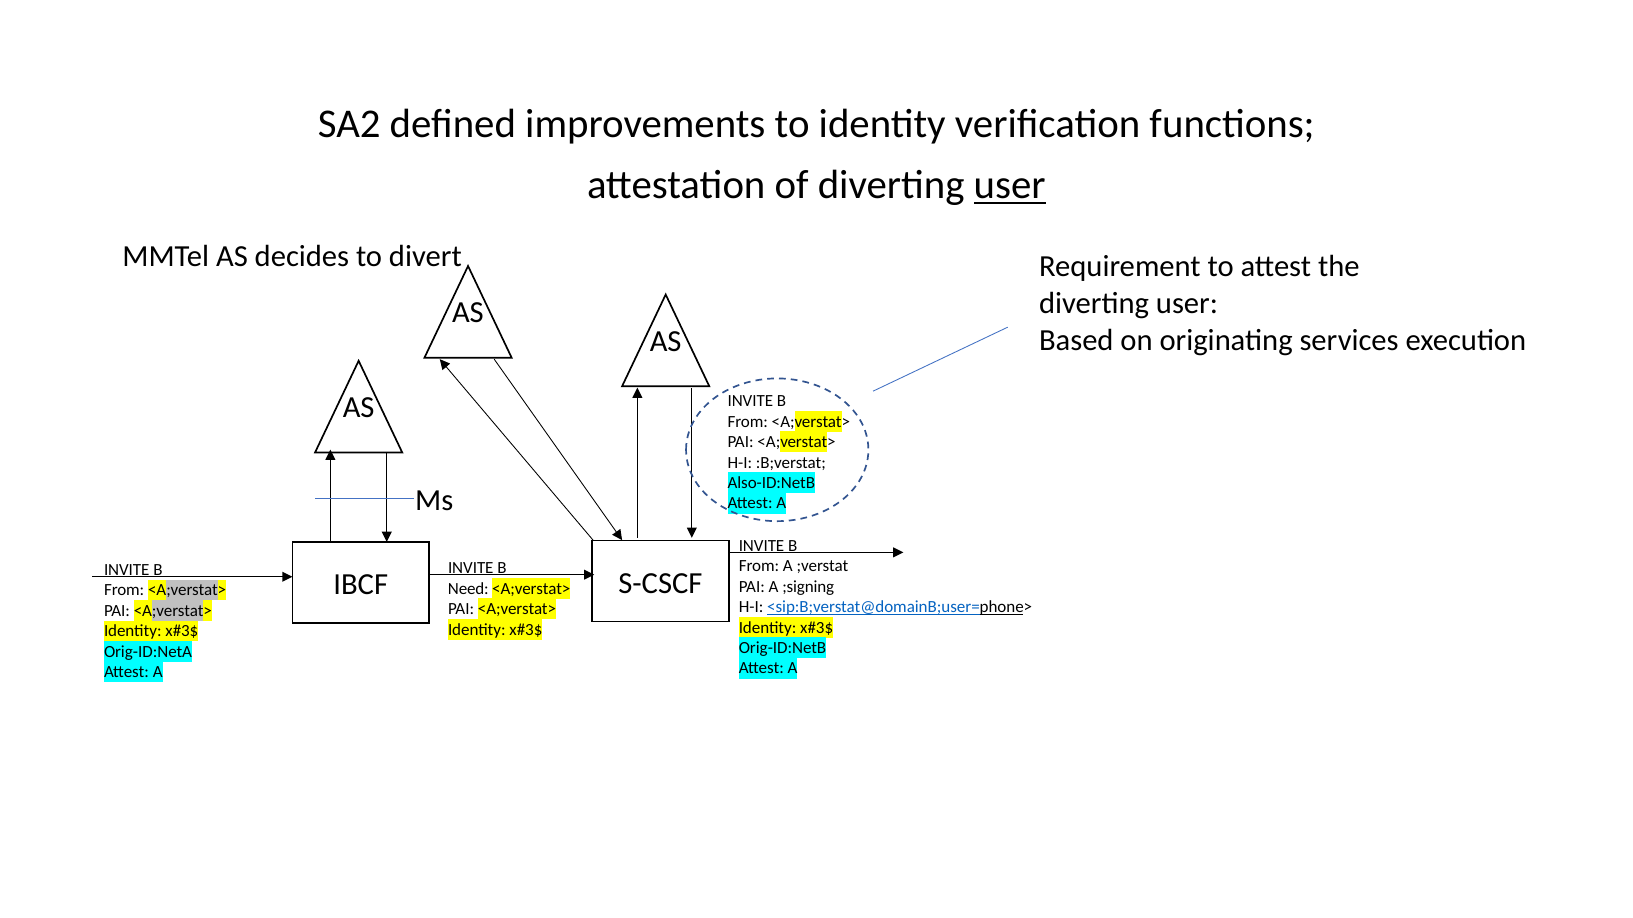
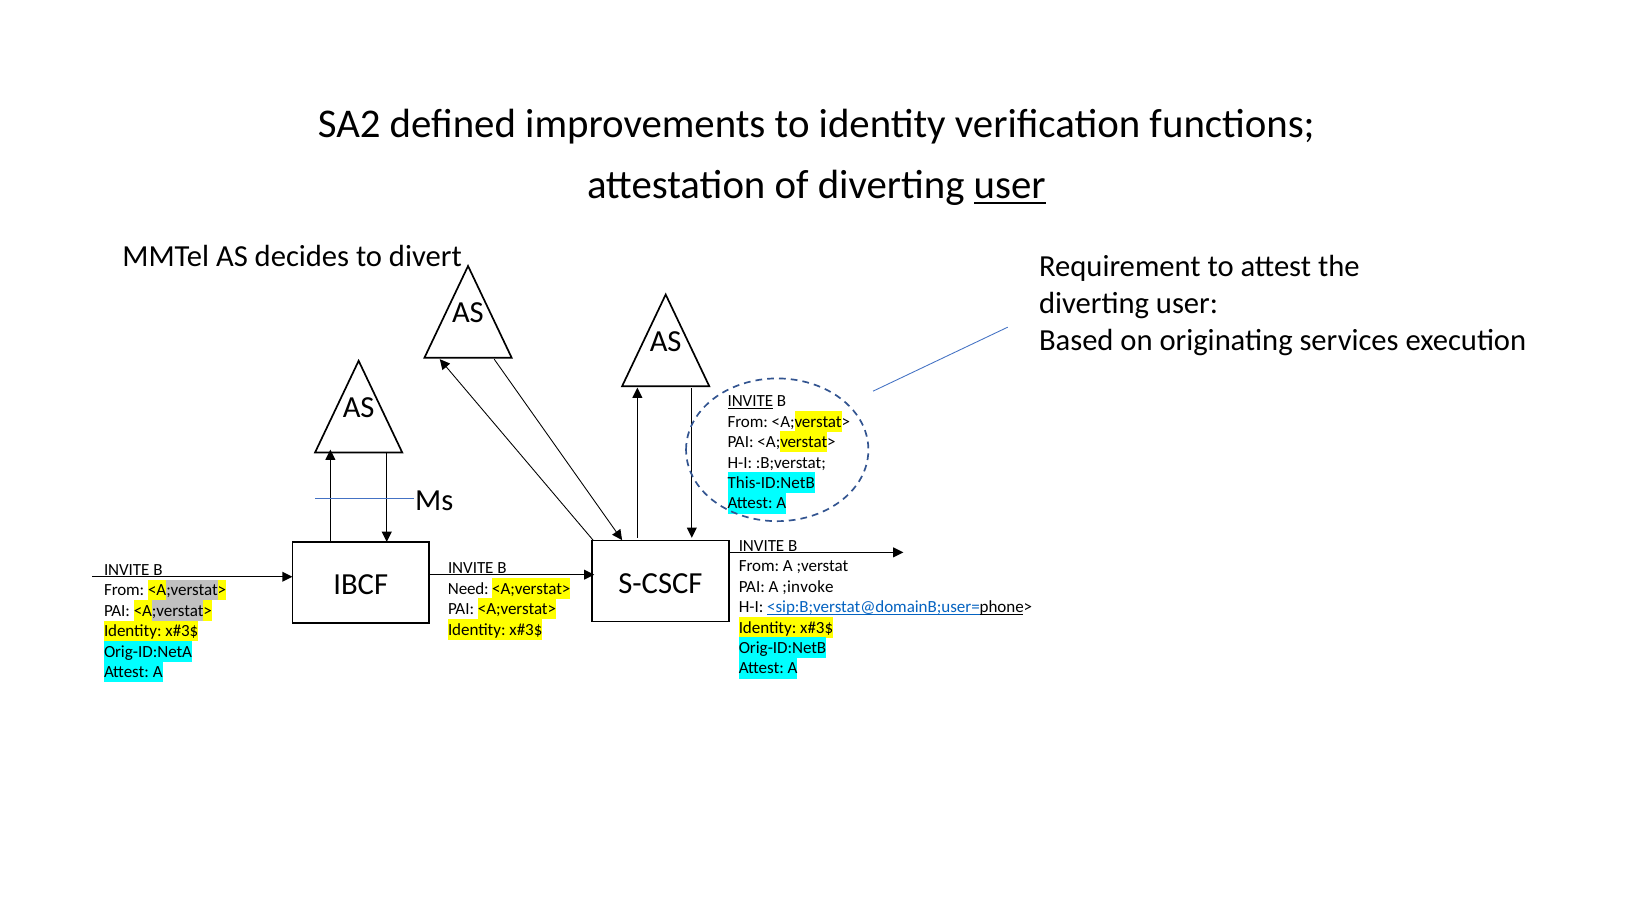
INVITE at (750, 401) underline: none -> present
Also-ID:NetB: Also-ID:NetB -> This-ID:NetB
;signing: ;signing -> ;invoke
